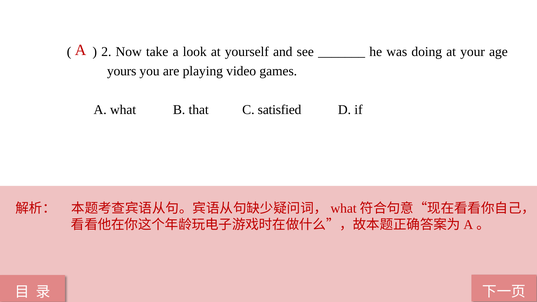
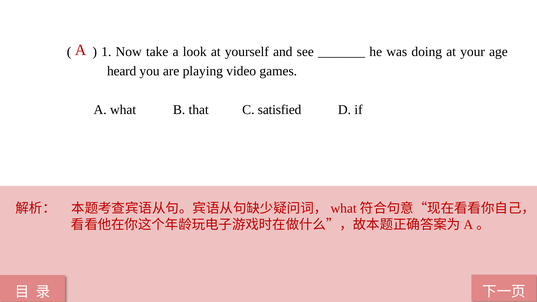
2: 2 -> 1
yours: yours -> heard
